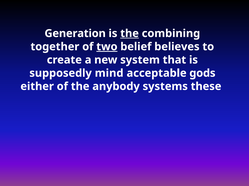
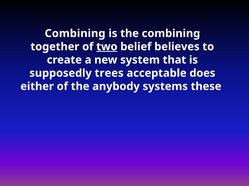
Generation at (75, 34): Generation -> Combining
the at (130, 34) underline: present -> none
mind: mind -> trees
gods: gods -> does
